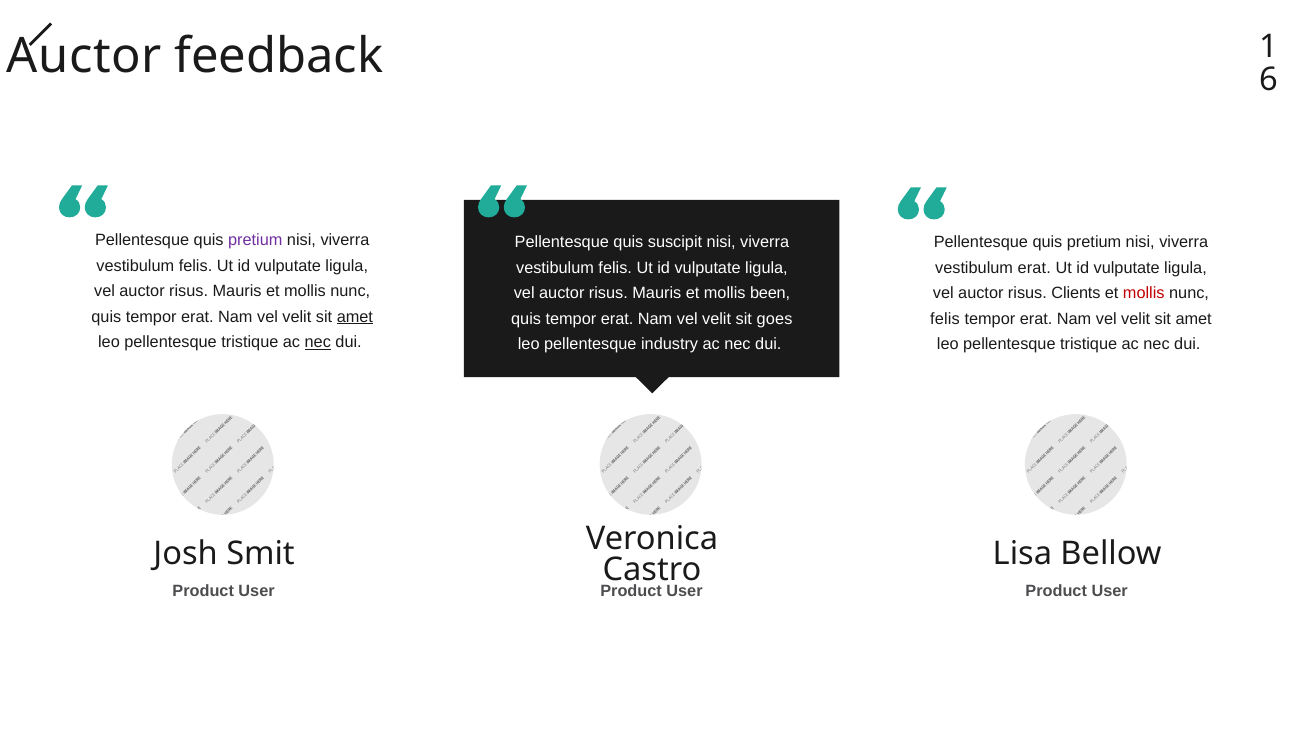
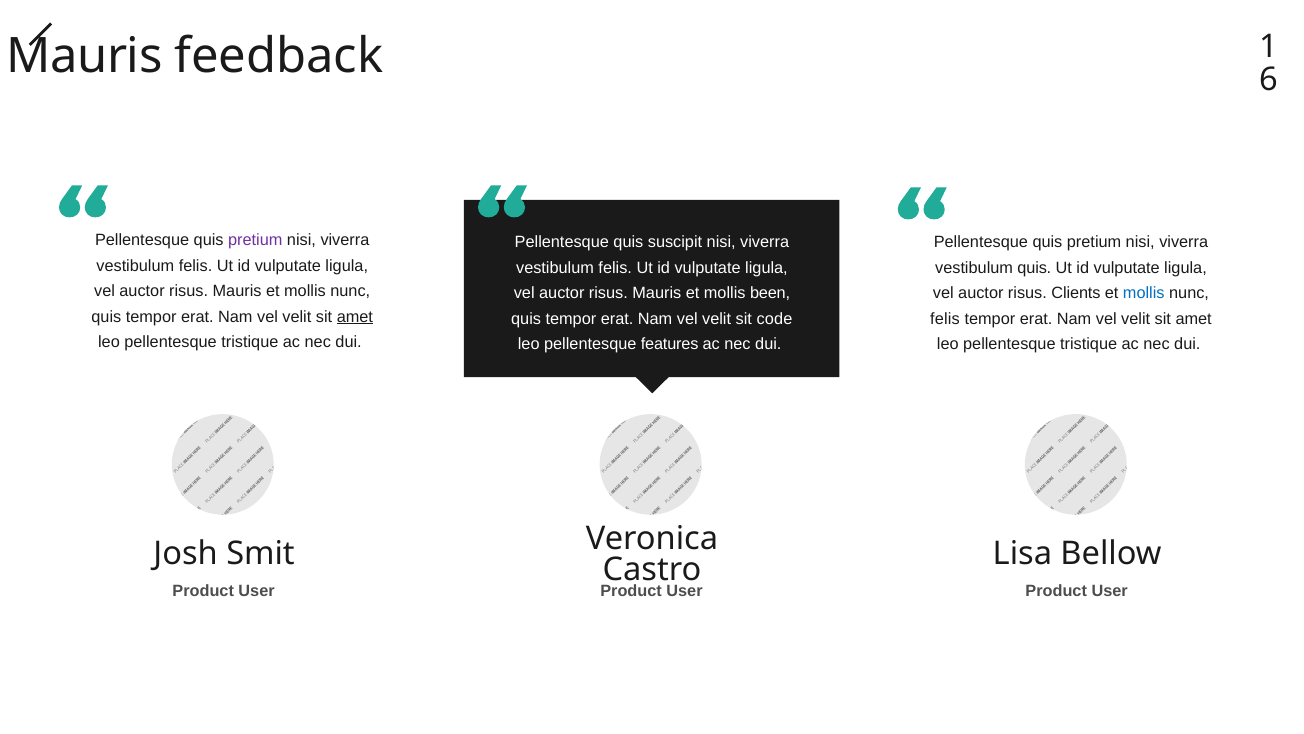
Auctor at (84, 56): Auctor -> Mauris
vestibulum erat: erat -> quis
mollis at (1144, 293) colour: red -> blue
goes: goes -> code
nec at (318, 342) underline: present -> none
industry: industry -> features
